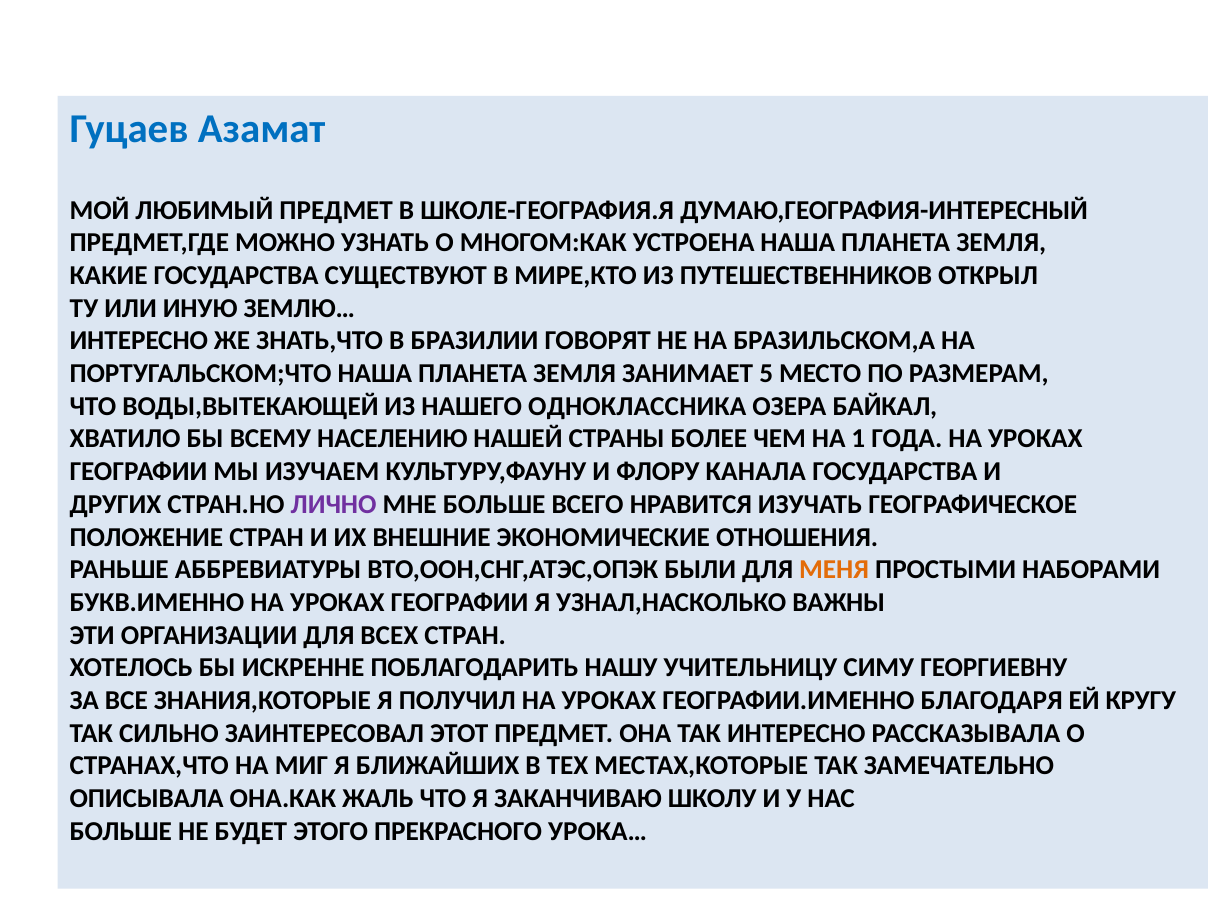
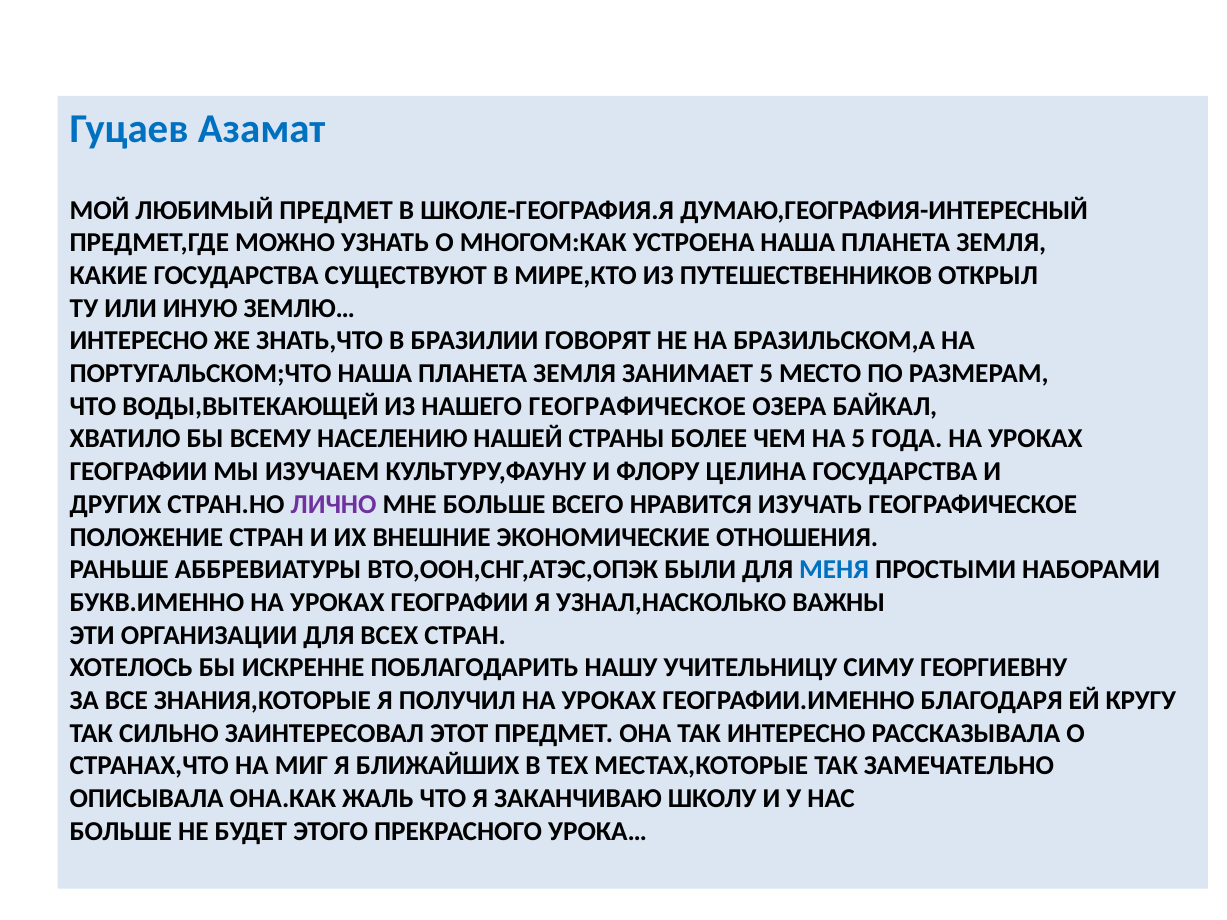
НАШЕГО ОДНОКЛАССНИКА: ОДНОКЛАССНИКА -> ГЕОГРАФИЧЕСКОЕ
НА 1: 1 -> 5
КАНАЛА: КАНАЛА -> ЦЕЛИНА
МЕНЯ colour: orange -> blue
